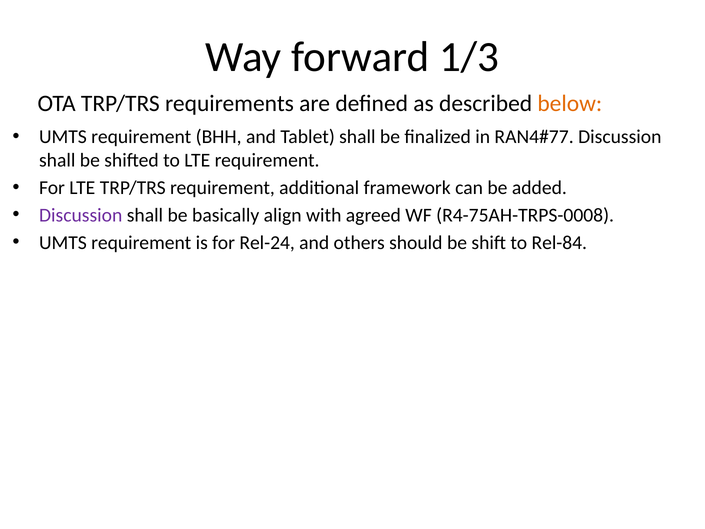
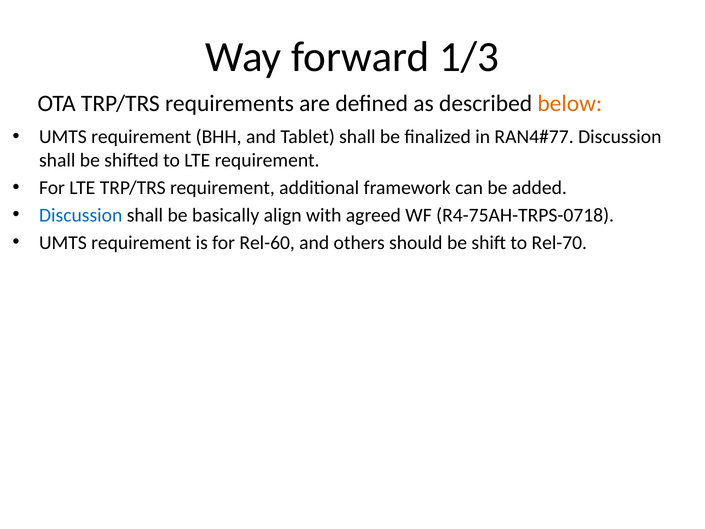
Discussion at (81, 215) colour: purple -> blue
R4-75AH-TRPS-0008: R4-75AH-TRPS-0008 -> R4-75AH-TRPS-0718
Rel-24: Rel-24 -> Rel-60
Rel-84: Rel-84 -> Rel-70
